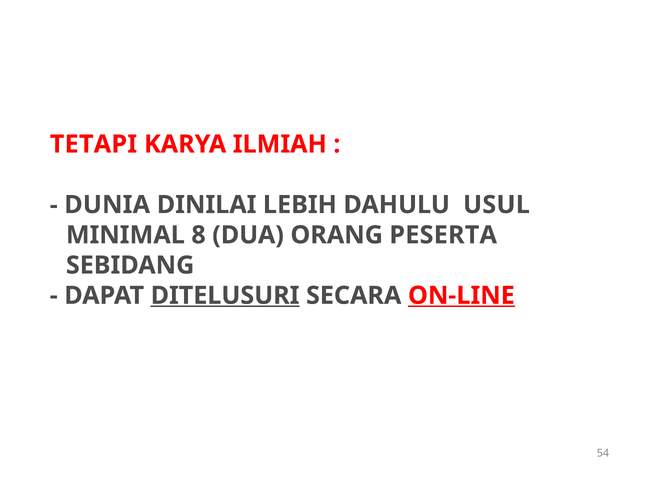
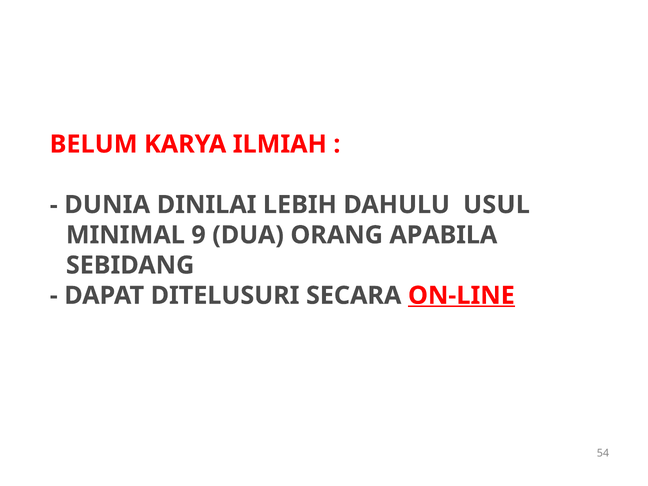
TETAPI: TETAPI -> BELUM
8: 8 -> 9
PESERTA: PESERTA -> APABILA
DITELUSURI underline: present -> none
